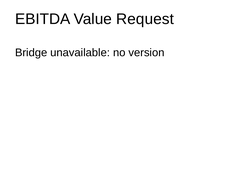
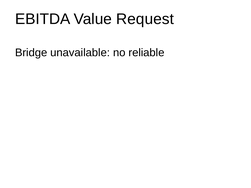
version: version -> reliable
